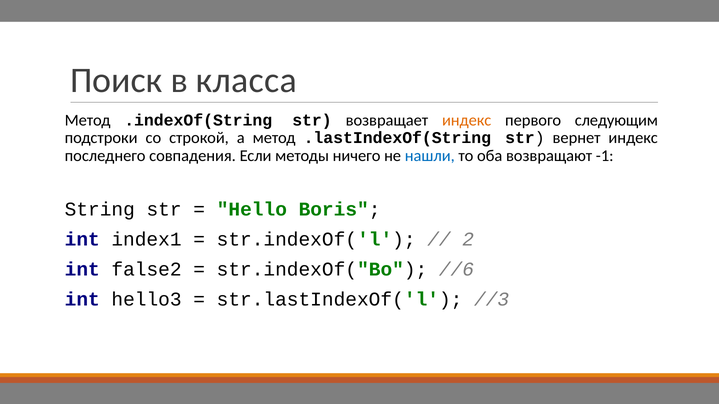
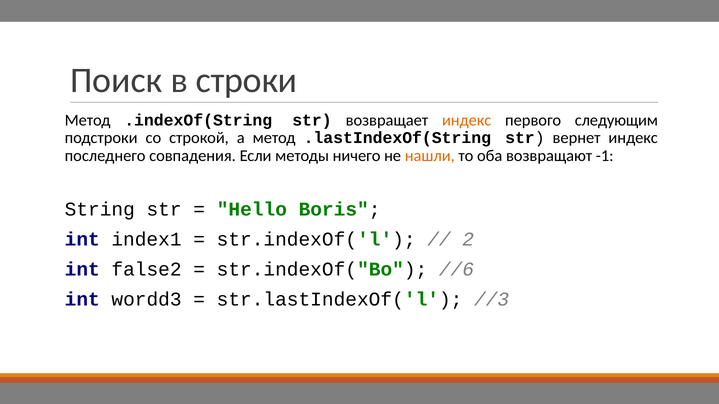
класса: класса -> строки
нашли colour: blue -> orange
hello3: hello3 -> wordd3
